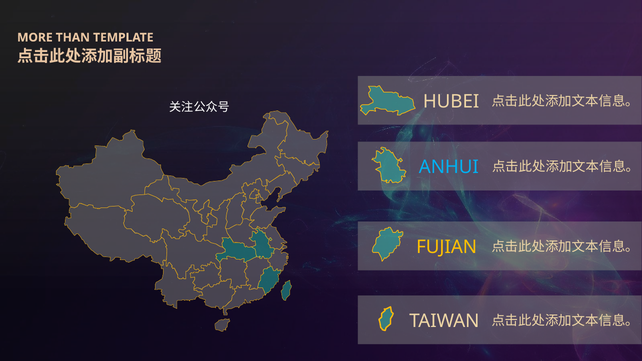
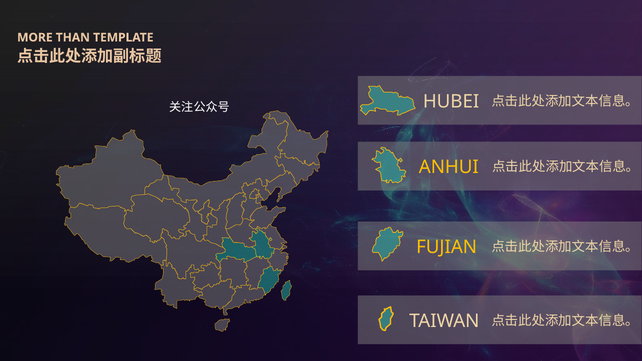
ANHUI colour: light blue -> yellow
